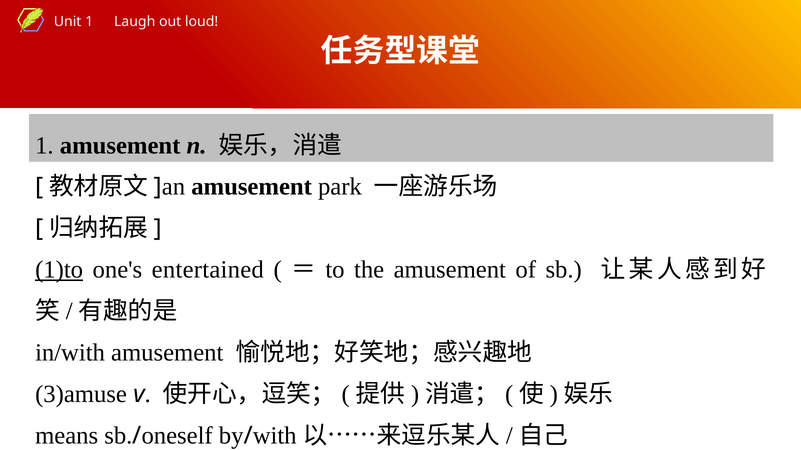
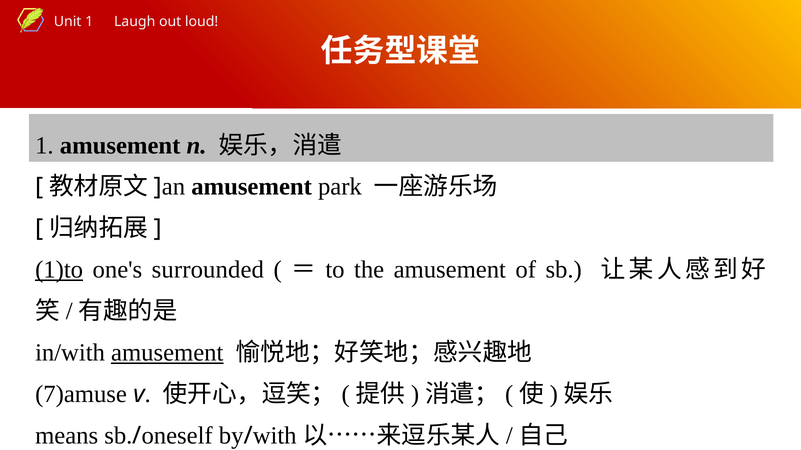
entertained: entertained -> surrounded
amusement at (167, 353) underline: none -> present
3)amuse: 3)amuse -> 7)amuse
